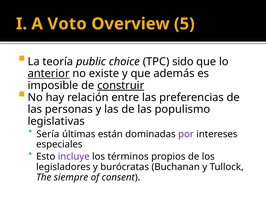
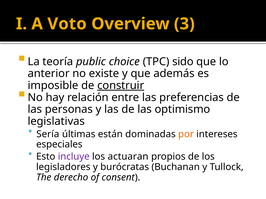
5: 5 -> 3
anterior underline: present -> none
populismo: populismo -> optimismo
por colour: purple -> orange
términos: términos -> actuaran
siempre: siempre -> derecho
